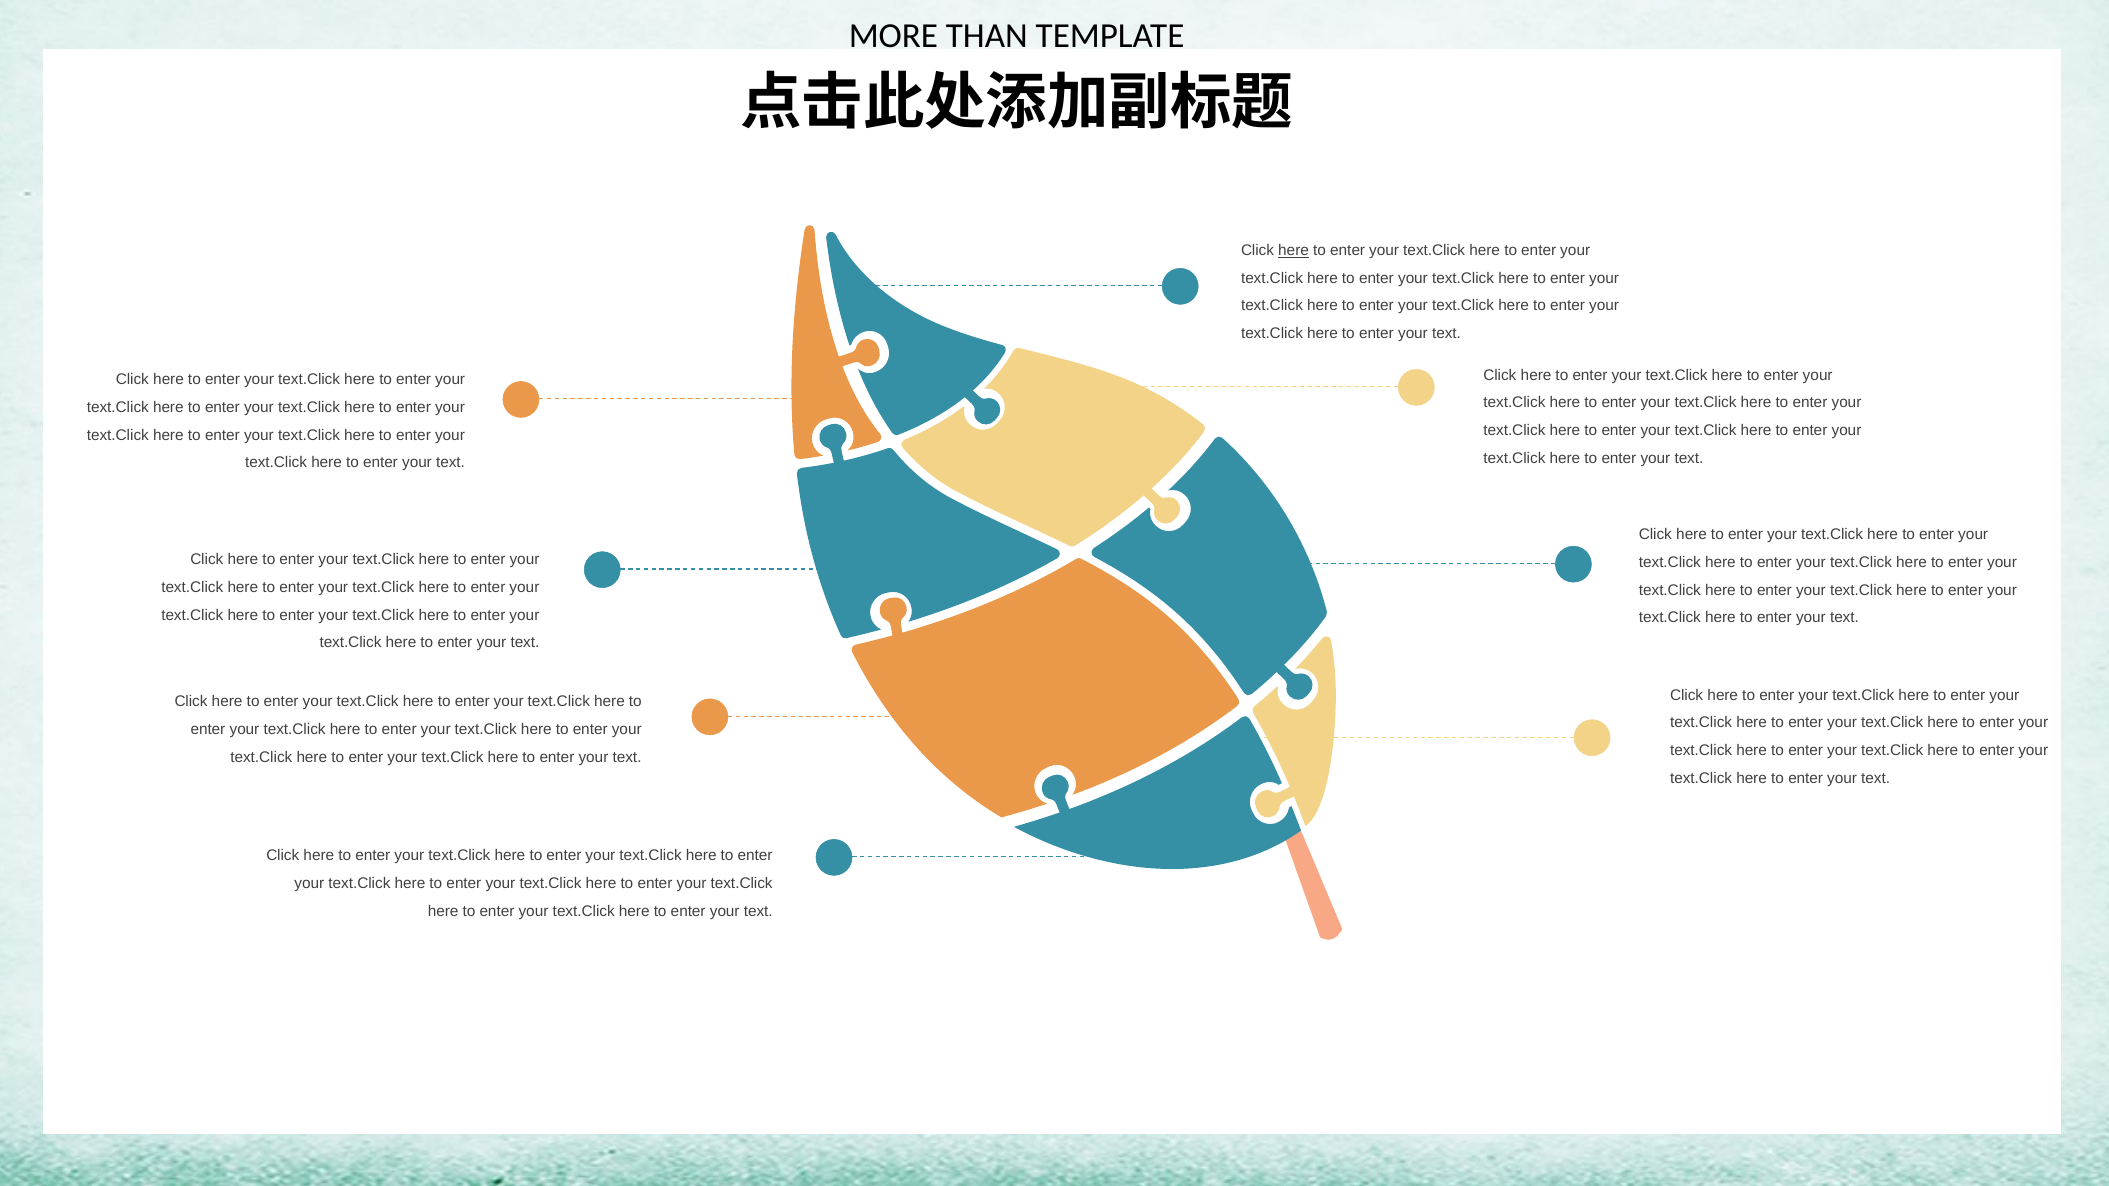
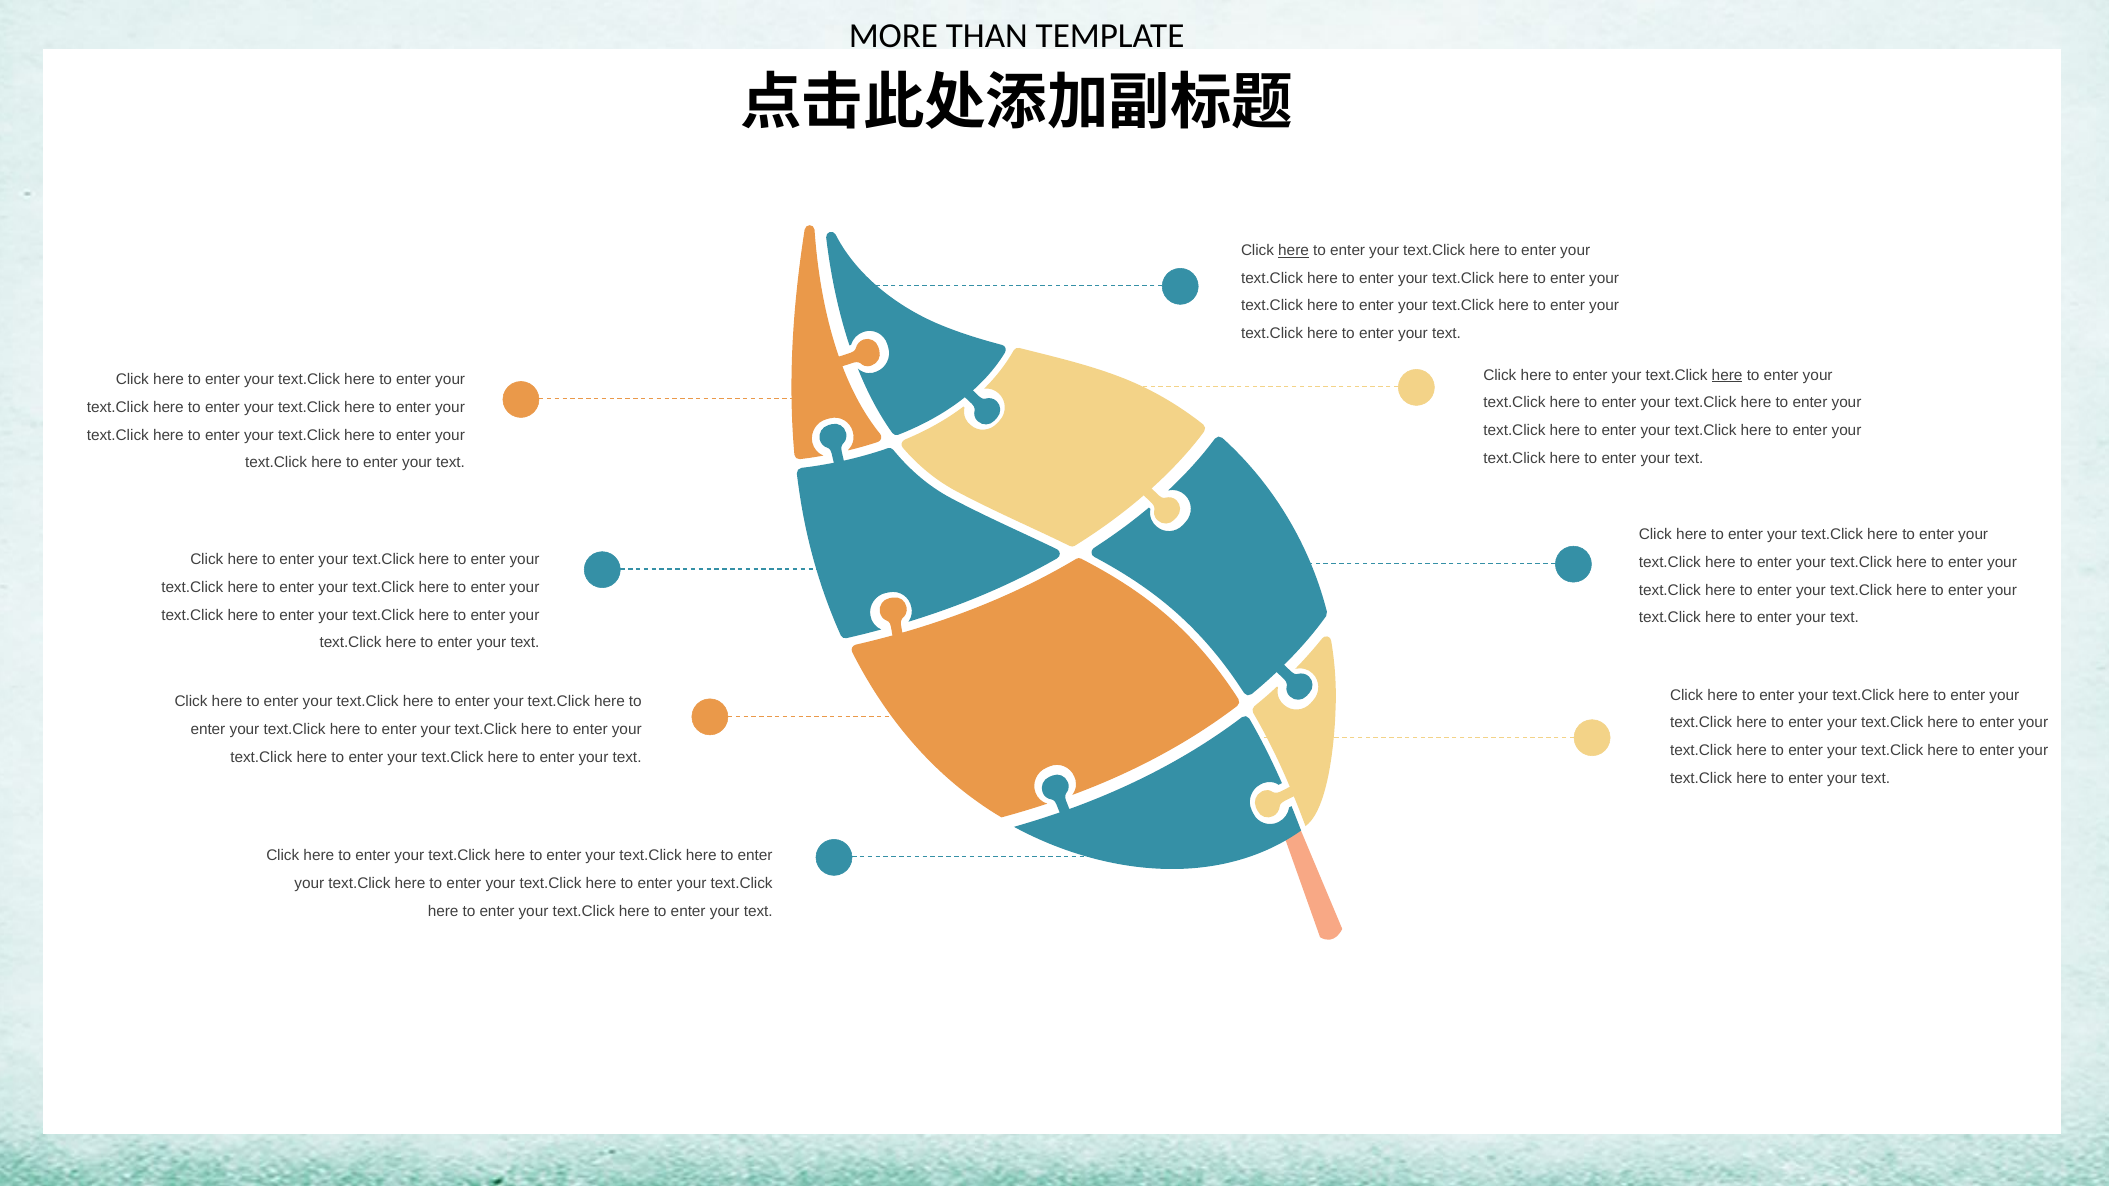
here at (1727, 375) underline: none -> present
